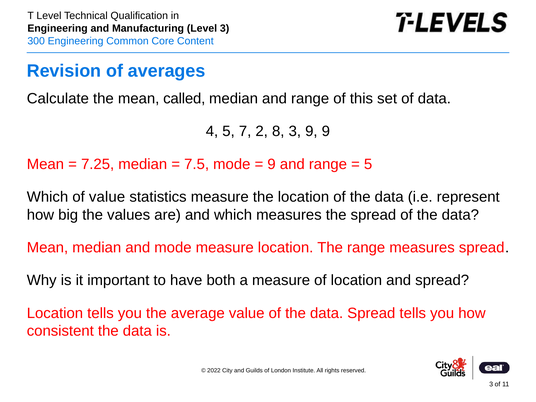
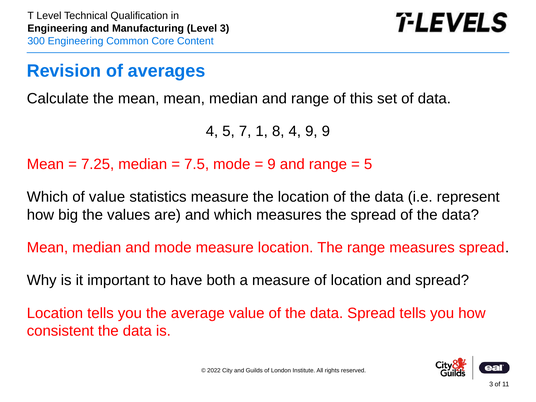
mean called: called -> mean
2: 2 -> 1
8 3: 3 -> 4
